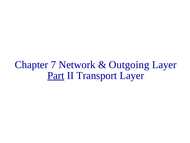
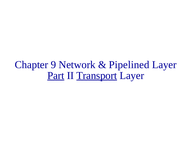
7: 7 -> 9
Outgoing: Outgoing -> Pipelined
Transport underline: none -> present
